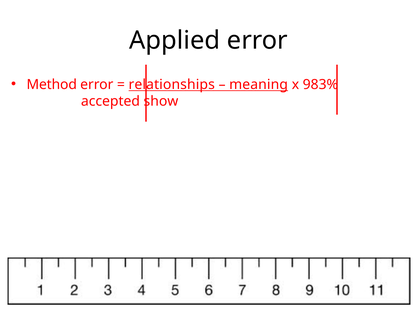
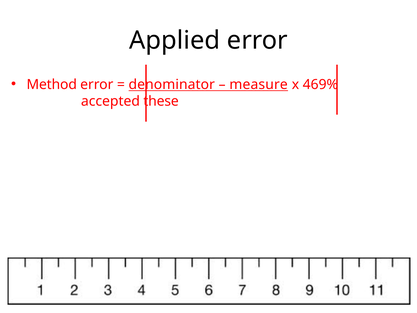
relationships: relationships -> denominator
meaning: meaning -> measure
983%: 983% -> 469%
show: show -> these
